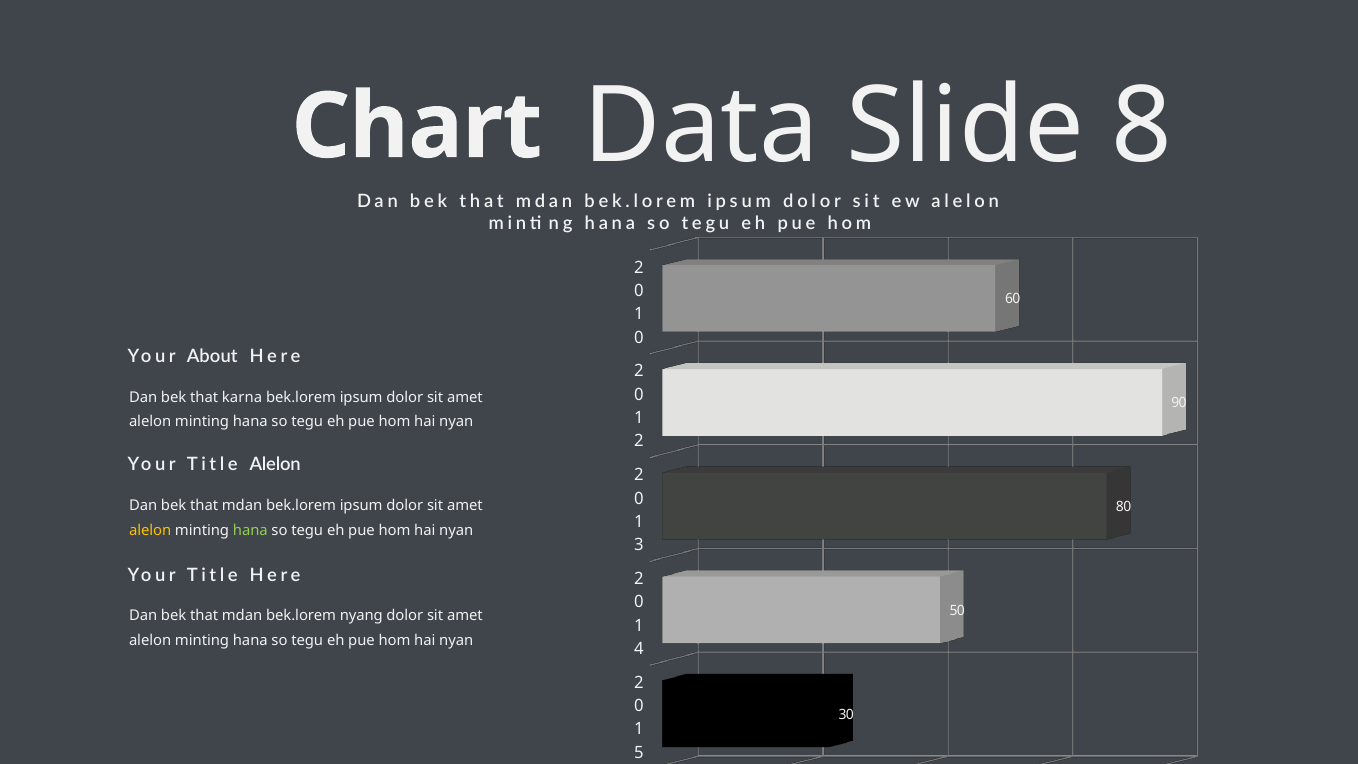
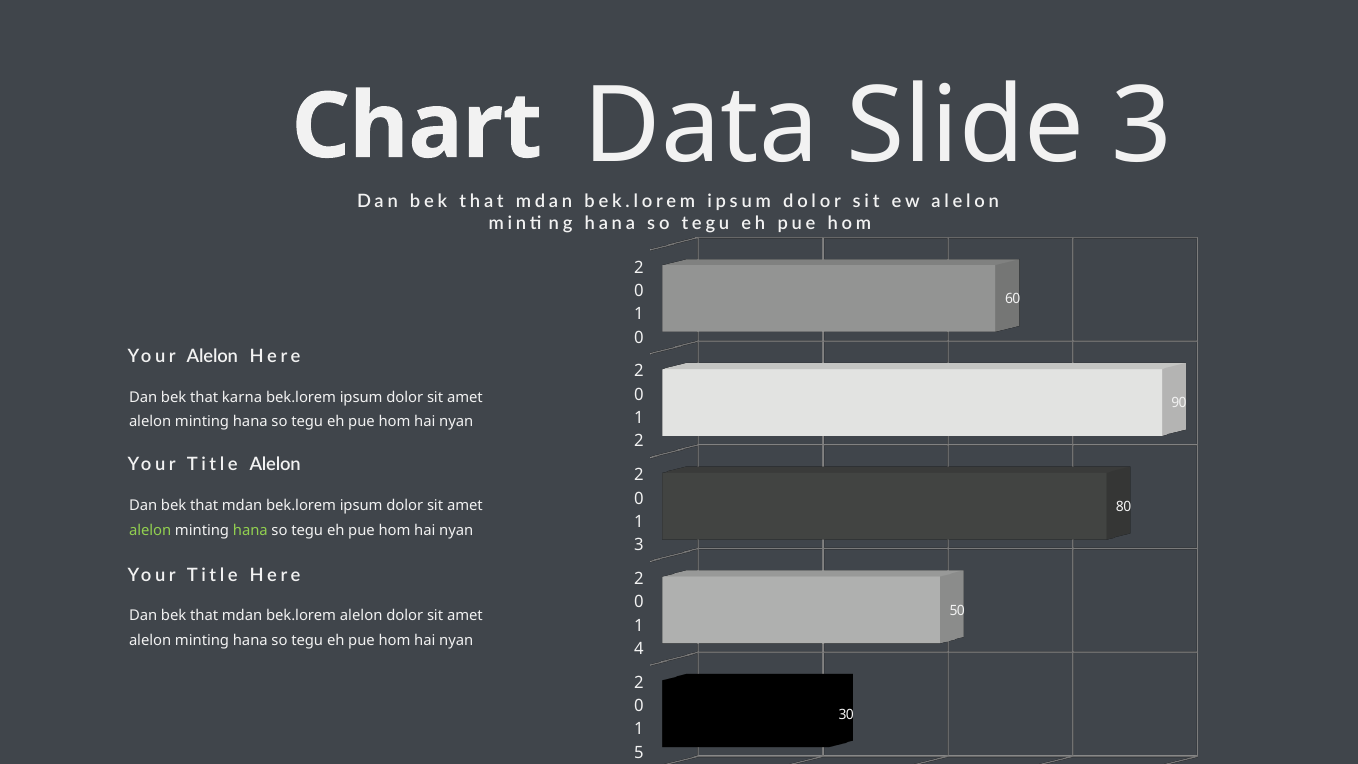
8 at (1142, 126): 8 -> 3
Your About: About -> Alelon
alelon at (150, 530) colour: yellow -> light green
bek.lorem nyang: nyang -> alelon
